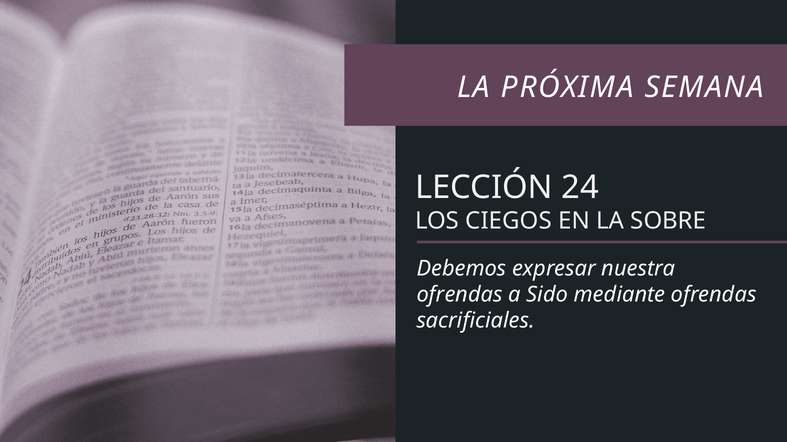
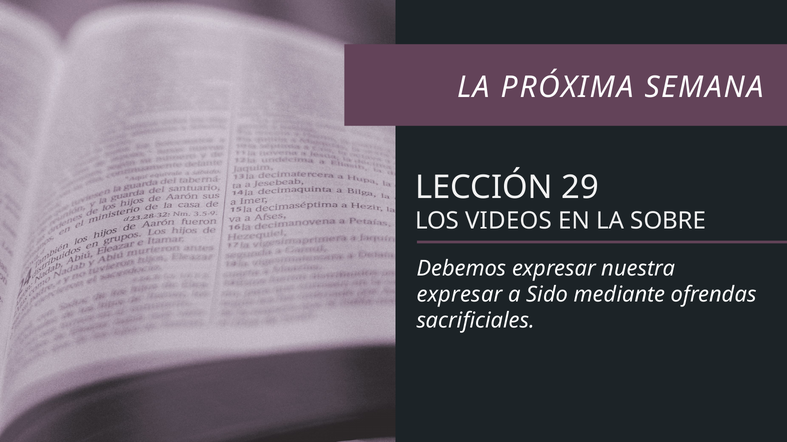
24: 24 -> 29
CIEGOS: CIEGOS -> VIDEOS
ofrendas at (460, 295): ofrendas -> expresar
